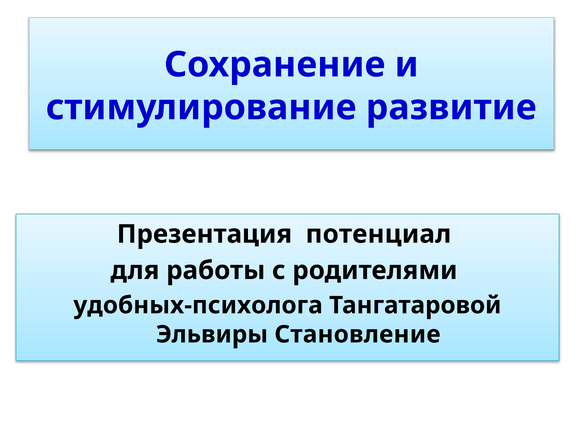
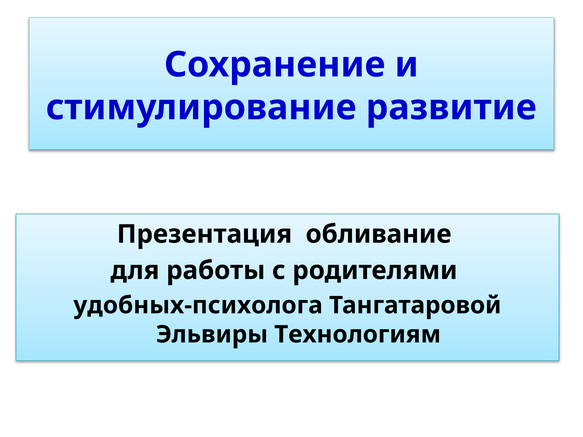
потенциал: потенциал -> обливание
Становление: Становление -> Технологиям
